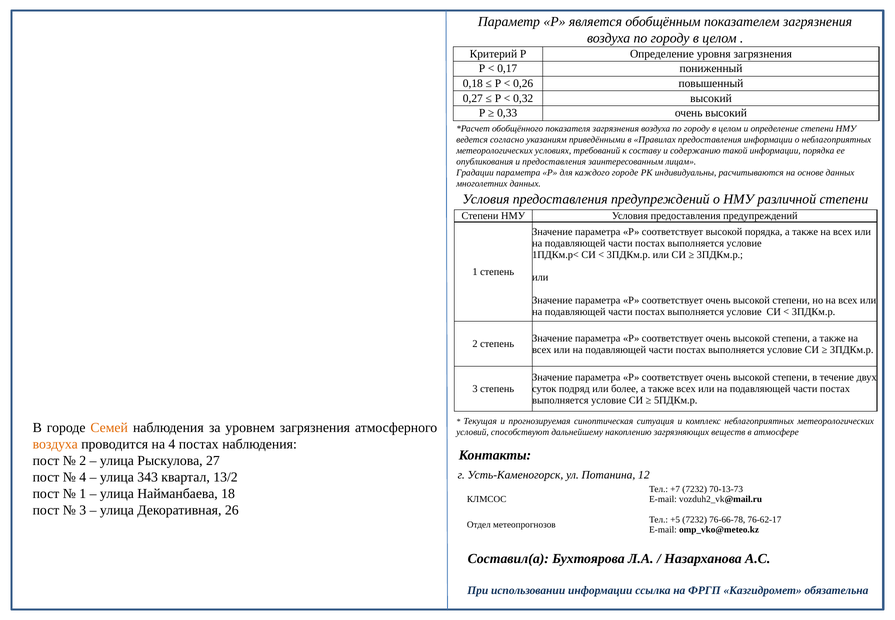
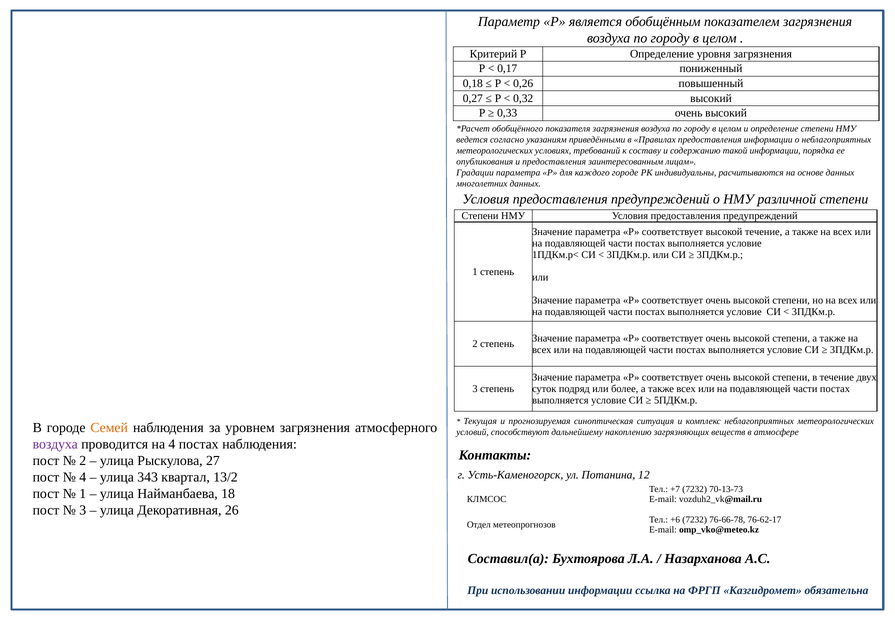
высокой порядка: порядка -> течение
воздуха at (55, 444) colour: orange -> purple
+5: +5 -> +6
